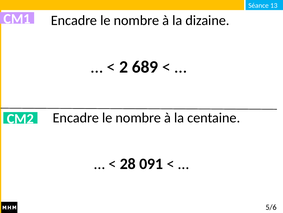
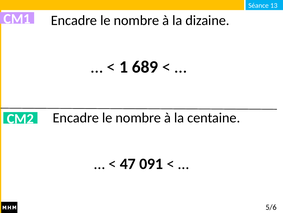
2: 2 -> 1
28: 28 -> 47
